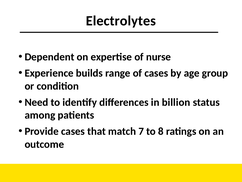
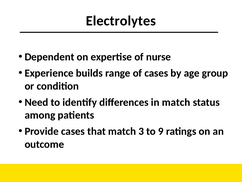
in billion: billion -> match
7: 7 -> 3
8: 8 -> 9
